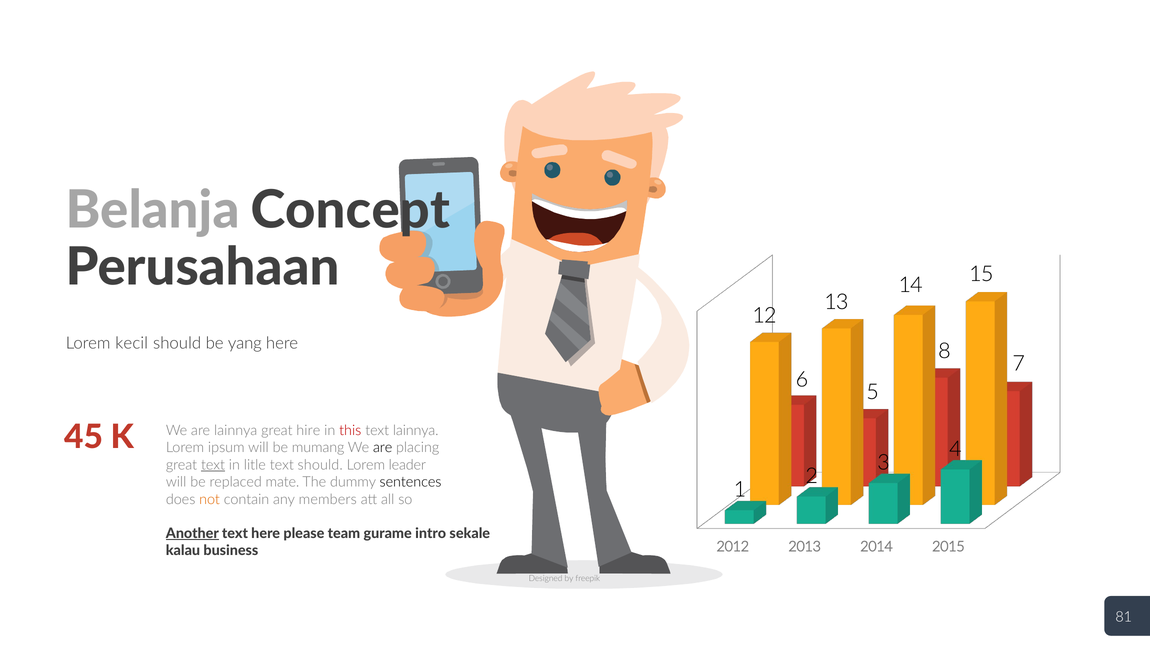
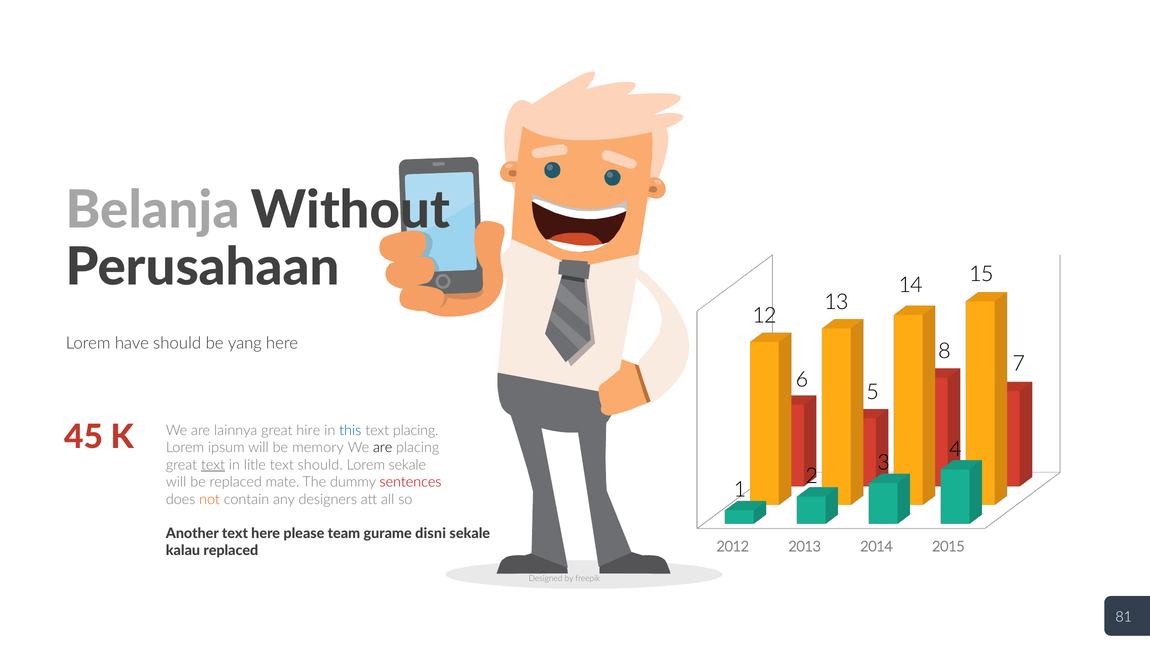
Concept: Concept -> Without
kecil: kecil -> have
this colour: red -> blue
text lainnya: lainnya -> placing
mumang: mumang -> memory
Lorem leader: leader -> sekale
sentences colour: black -> red
members: members -> designers
Another underline: present -> none
intro: intro -> disni
kalau business: business -> replaced
